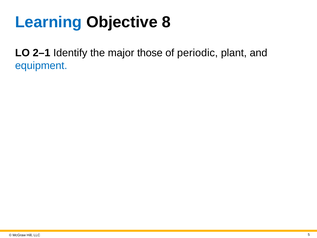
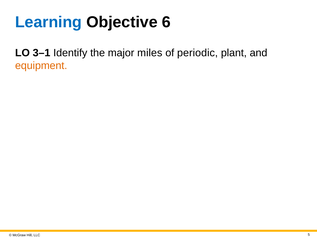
8: 8 -> 6
2–1: 2–1 -> 3–1
those: those -> miles
equipment colour: blue -> orange
